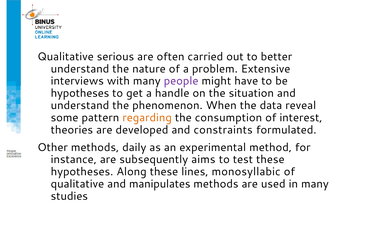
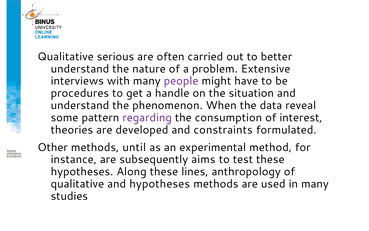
hypotheses at (80, 93): hypotheses -> procedures
regarding colour: orange -> purple
daily: daily -> until
monosyllabic: monosyllabic -> anthropology
and manipulates: manipulates -> hypotheses
